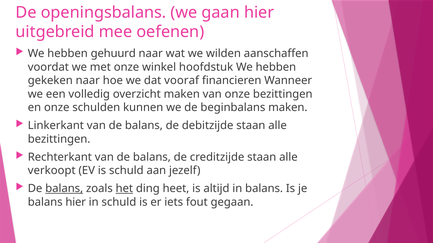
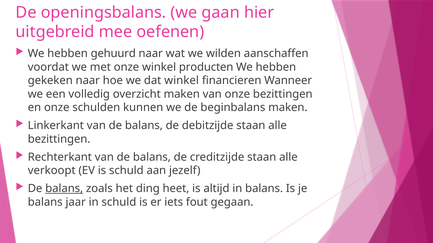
hoofdstuk: hoofdstuk -> producten
dat vooraf: vooraf -> winkel
het underline: present -> none
balans hier: hier -> jaar
